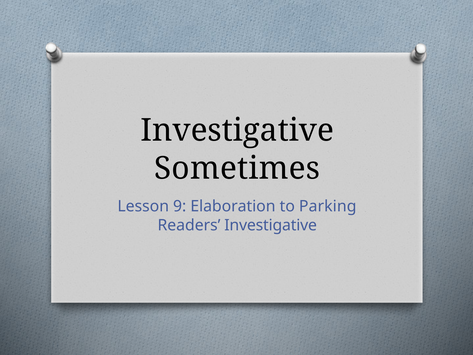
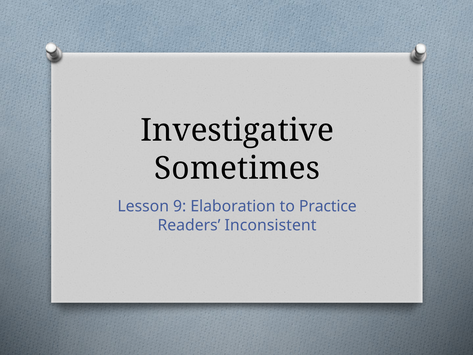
Parking: Parking -> Practice
Readers Investigative: Investigative -> Inconsistent
